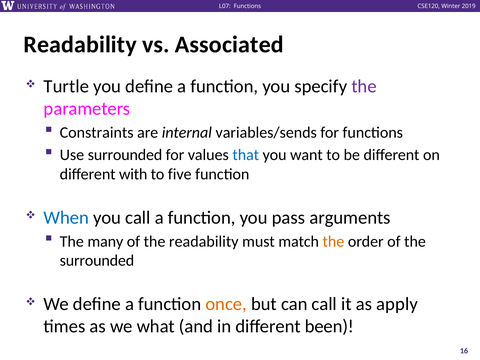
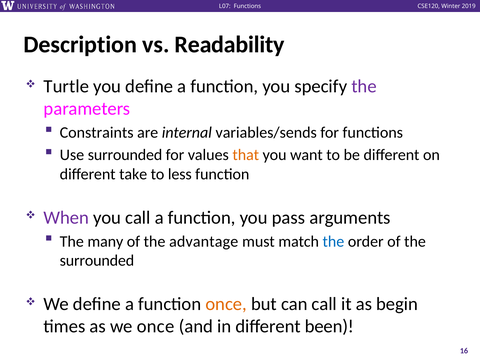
Readability at (80, 45): Readability -> Description
Associated: Associated -> Readability
that colour: blue -> orange
with: with -> take
five: five -> less
When colour: blue -> purple
the readability: readability -> advantage
the at (333, 241) colour: orange -> blue
apply: apply -> begin
we what: what -> once
